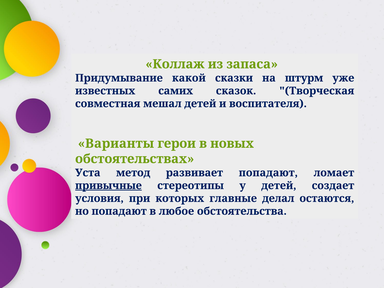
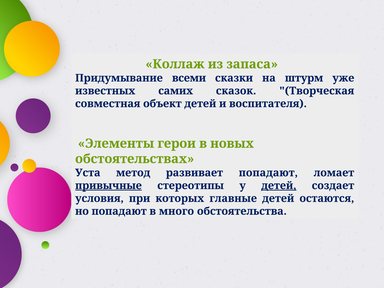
какой: какой -> всеми
мешал: мешал -> объект
Варианты: Варианты -> Элементы
детей at (279, 186) underline: none -> present
главные делал: делал -> детей
любое: любое -> много
